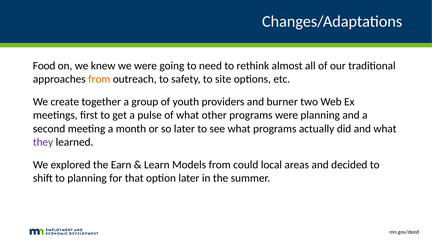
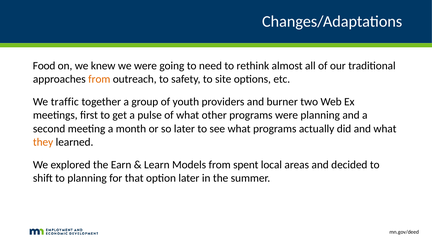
create: create -> traffic
they colour: purple -> orange
could: could -> spent
